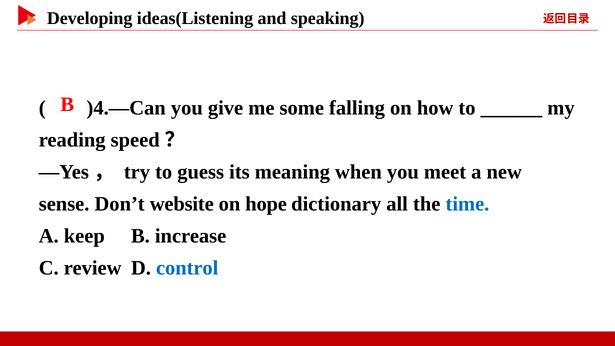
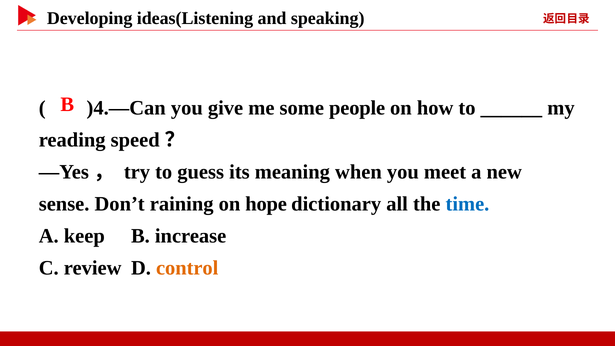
falling: falling -> people
website: website -> raining
control colour: blue -> orange
